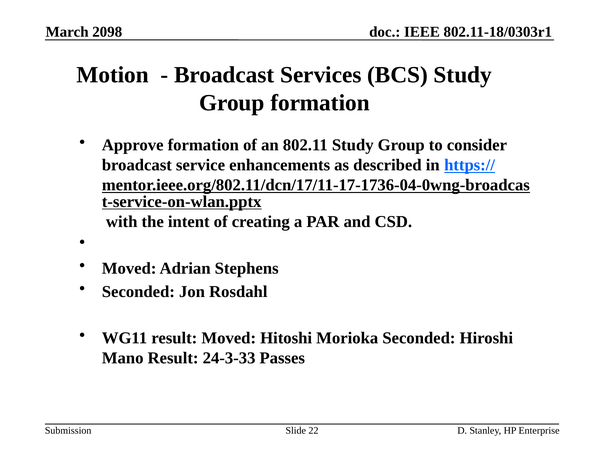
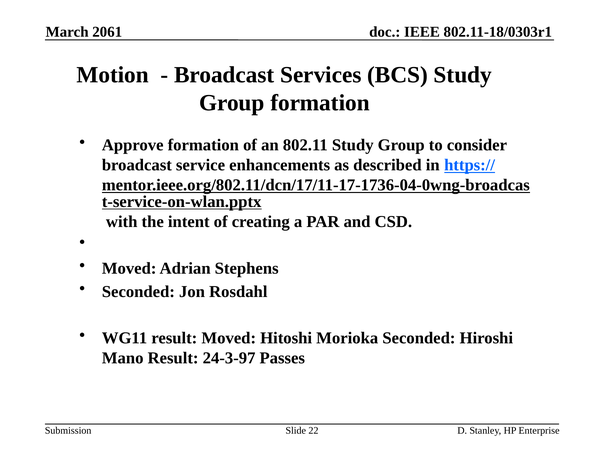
2098: 2098 -> 2061
24-3-33: 24-3-33 -> 24-3-97
